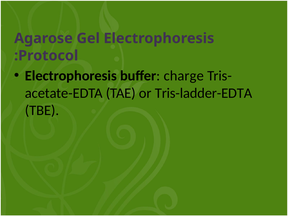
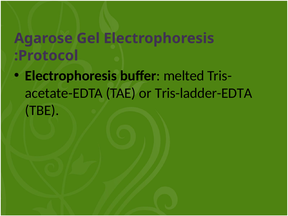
charge: charge -> melted
